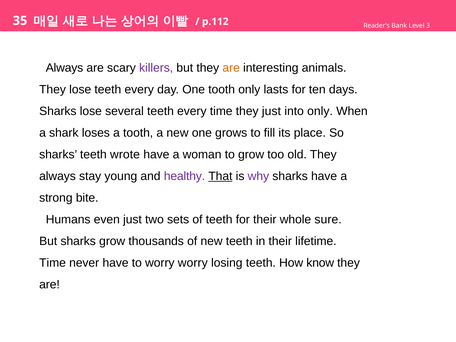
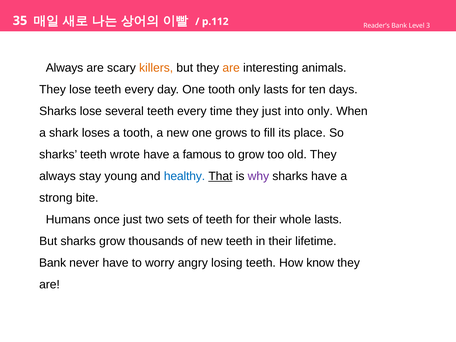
killers colour: purple -> orange
woman: woman -> famous
healthy colour: purple -> blue
even: even -> once
whole sure: sure -> lasts
Time at (53, 263): Time -> Bank
worry worry: worry -> angry
